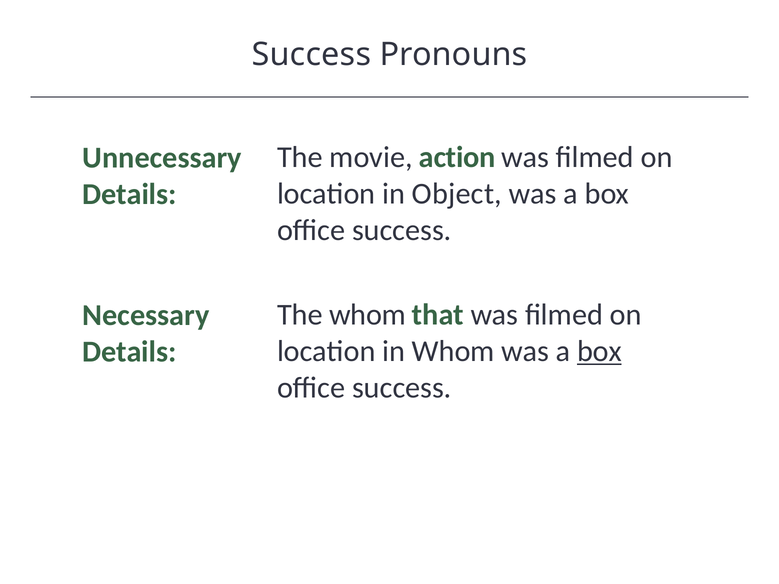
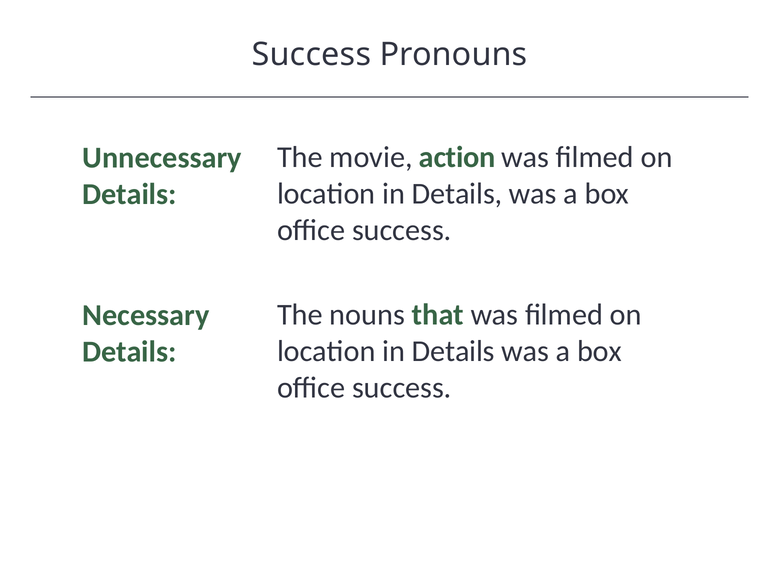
Object at (457, 194): Object -> Details
The whom: whom -> nouns
Whom at (453, 351): Whom -> Details
box at (599, 351) underline: present -> none
